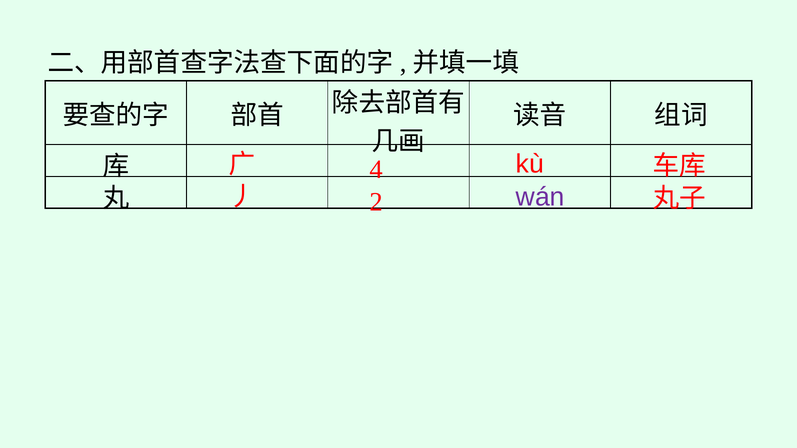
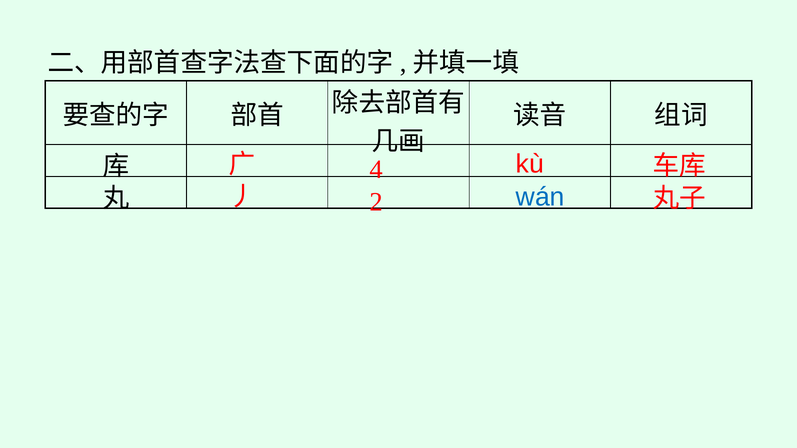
wán colour: purple -> blue
